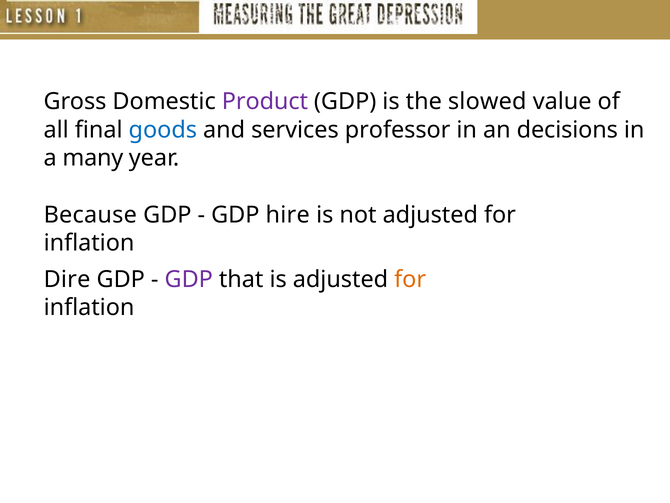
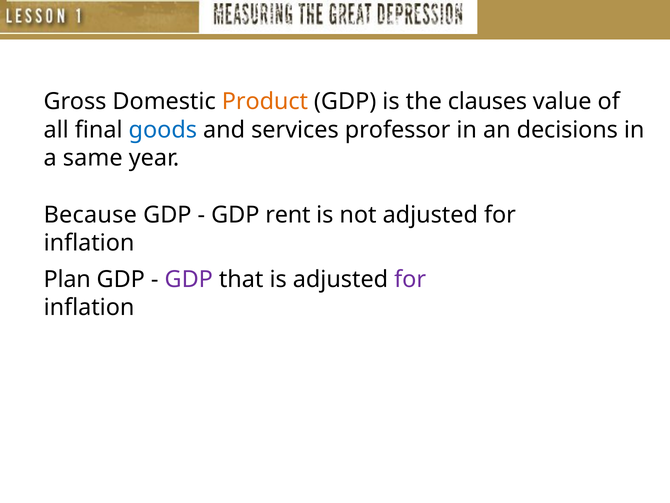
Product colour: purple -> orange
slowed: slowed -> clauses
many: many -> same
hire: hire -> rent
Dire: Dire -> Plan
for at (410, 279) colour: orange -> purple
